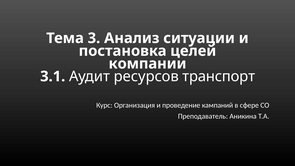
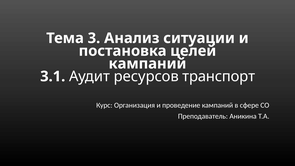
компании at (148, 64): компании -> кампаний
